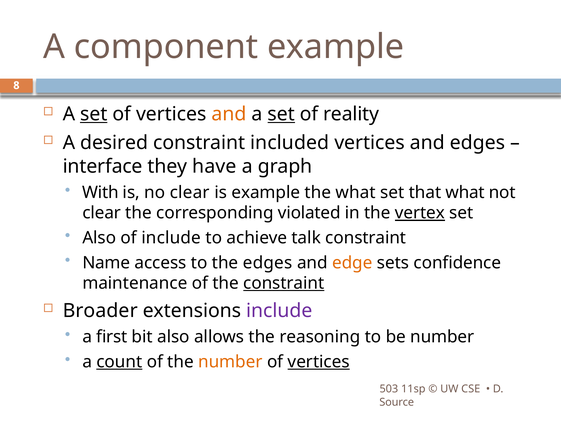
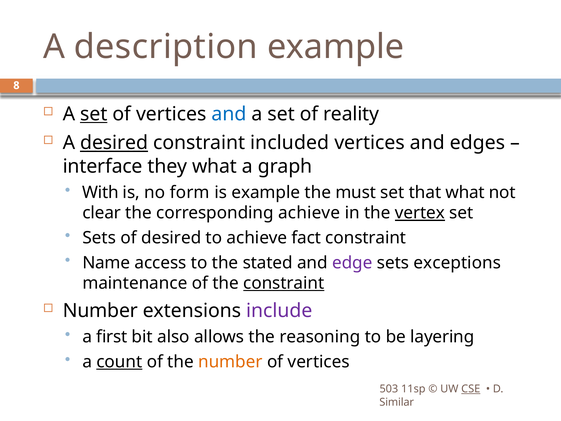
component: component -> description
and at (229, 114) colour: orange -> blue
set at (281, 114) underline: present -> none
desired at (114, 143) underline: none -> present
they have: have -> what
no clear: clear -> form
the what: what -> must
corresponding violated: violated -> achieve
Also at (99, 238): Also -> Sets
of include: include -> desired
talk: talk -> fact
the edges: edges -> stated
edge colour: orange -> purple
confidence: confidence -> exceptions
Broader at (100, 311): Broader -> Number
be number: number -> layering
vertices at (319, 362) underline: present -> none
CSE underline: none -> present
Source: Source -> Similar
